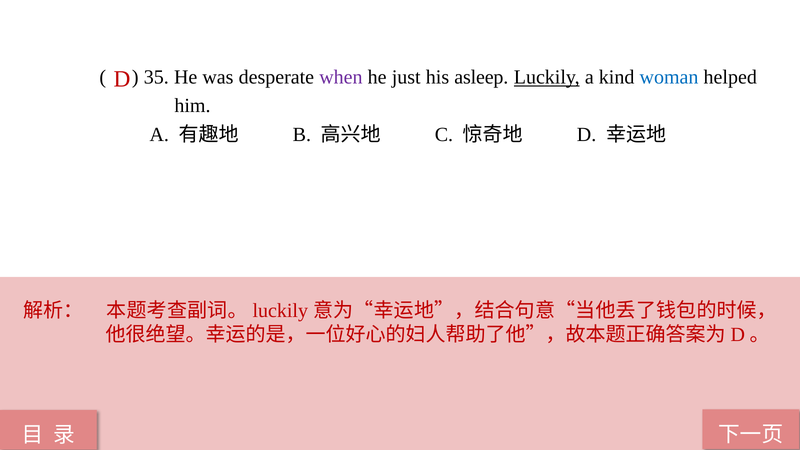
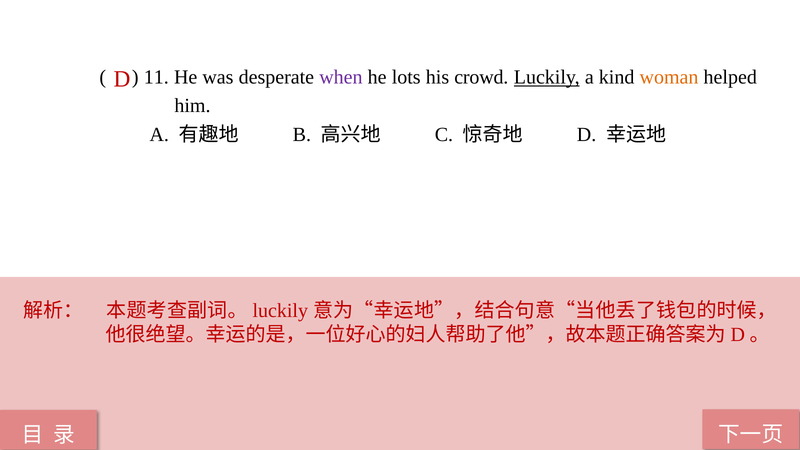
35: 35 -> 11
just: just -> lots
asleep: asleep -> crowd
woman colour: blue -> orange
